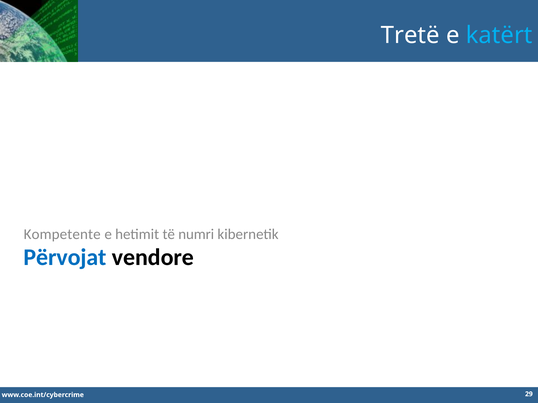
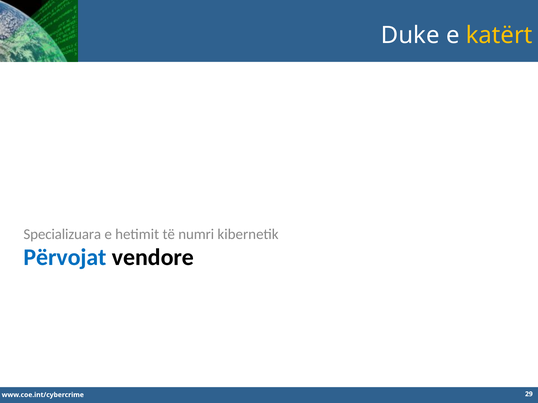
Tretë: Tretë -> Duke
katërt colour: light blue -> yellow
Kompetente: Kompetente -> Specializuara
